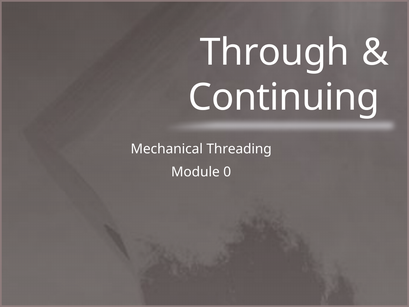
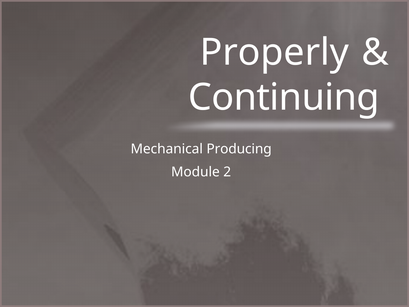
Through: Through -> Properly
Threading: Threading -> Producing
0: 0 -> 2
